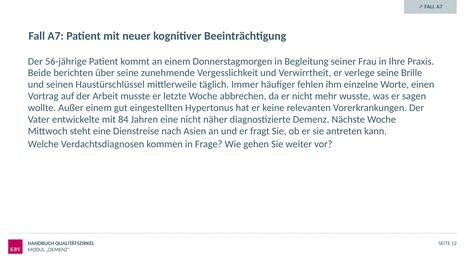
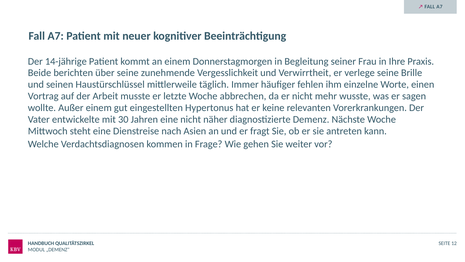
56-jährige: 56-jährige -> 14-jährige
84: 84 -> 30
